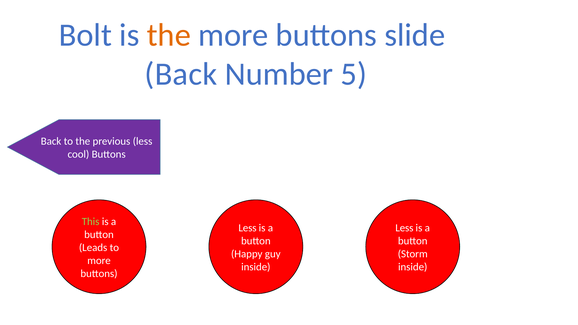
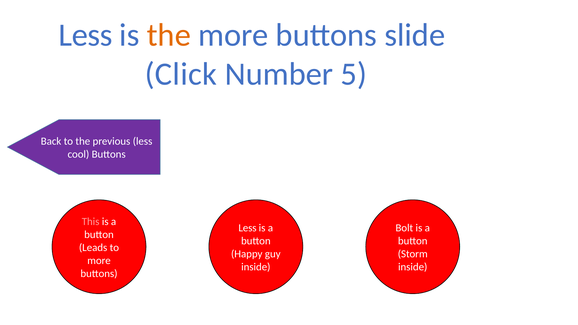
Bolt at (85, 35): Bolt -> Less
Back at (181, 74): Back -> Click
This colour: light green -> pink
Less at (404, 228): Less -> Bolt
